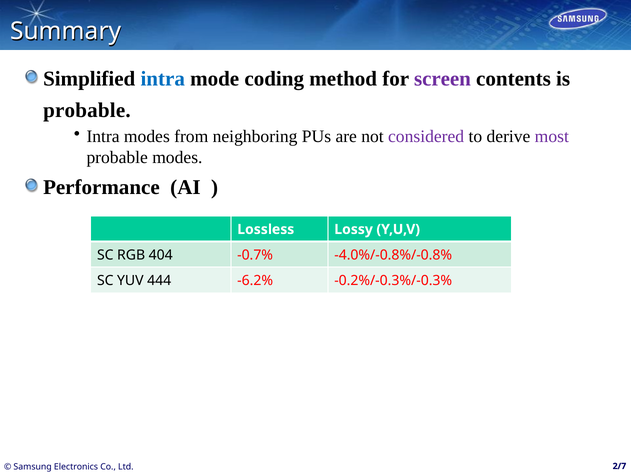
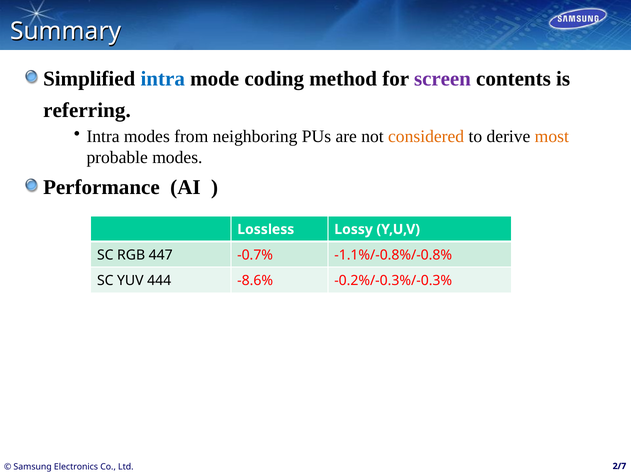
probable at (87, 110): probable -> referring
considered colour: purple -> orange
most colour: purple -> orange
404: 404 -> 447
-4.0%/-0.8%/-0.8%: -4.0%/-0.8%/-0.8% -> -1.1%/-0.8%/-0.8%
-6.2%: -6.2% -> -8.6%
